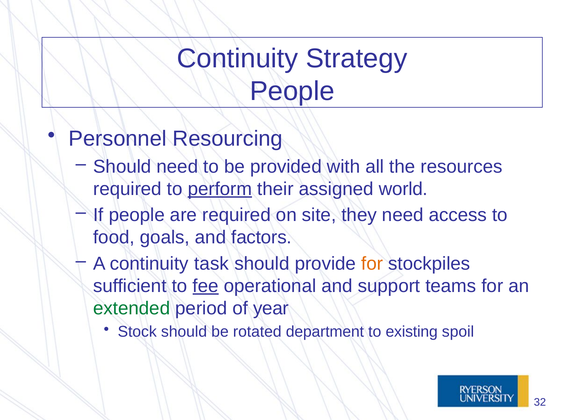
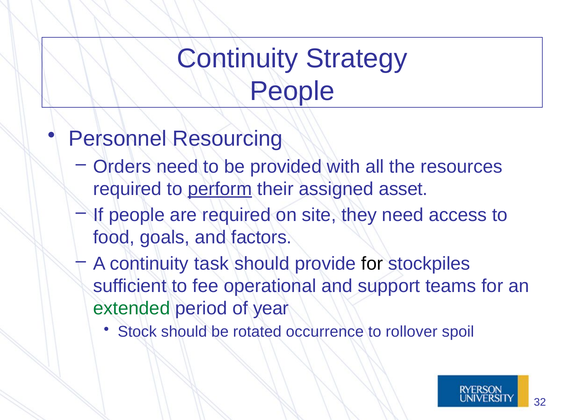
Should at (122, 167): Should -> Orders
world: world -> asset
for at (372, 264) colour: orange -> black
fee underline: present -> none
department: department -> occurrence
existing: existing -> rollover
